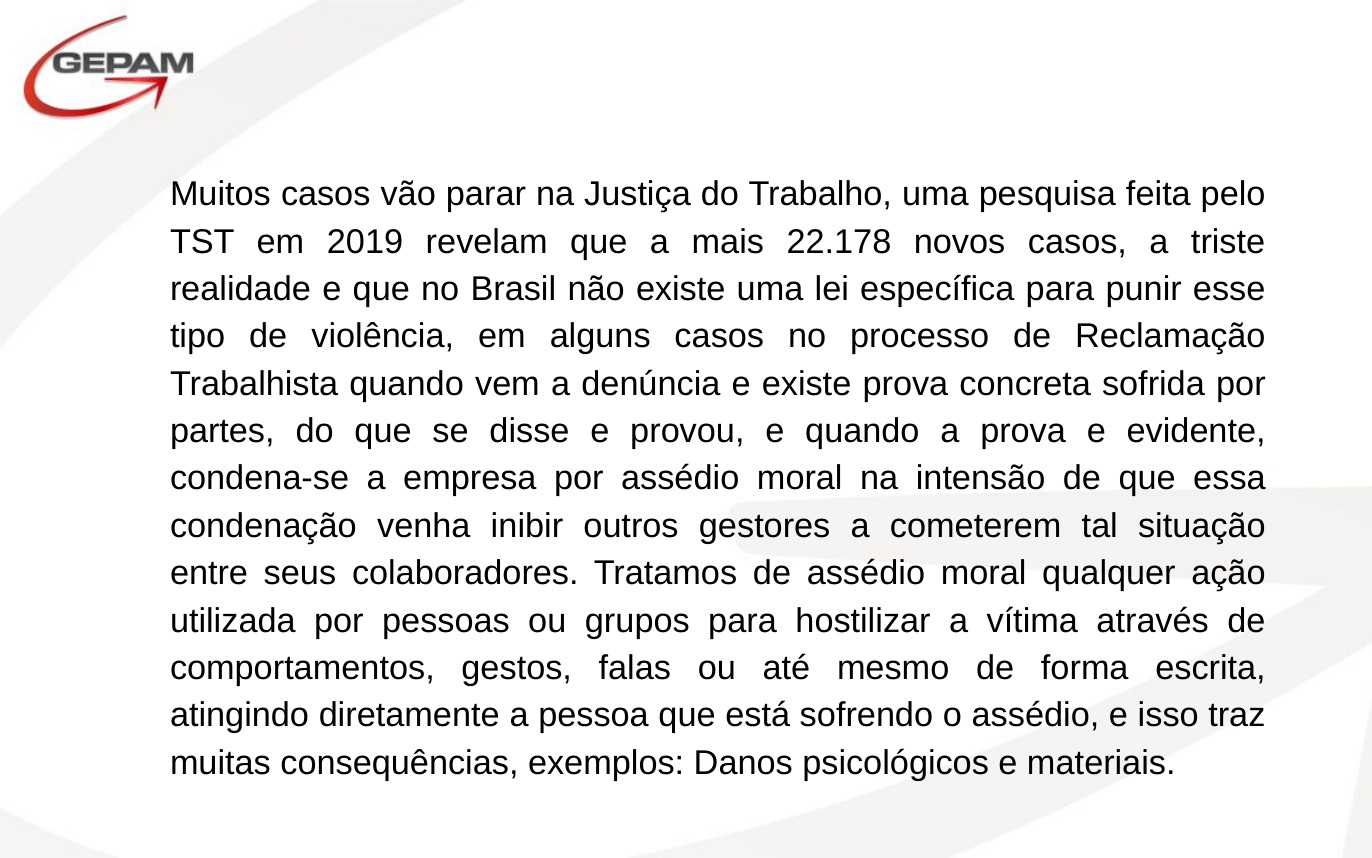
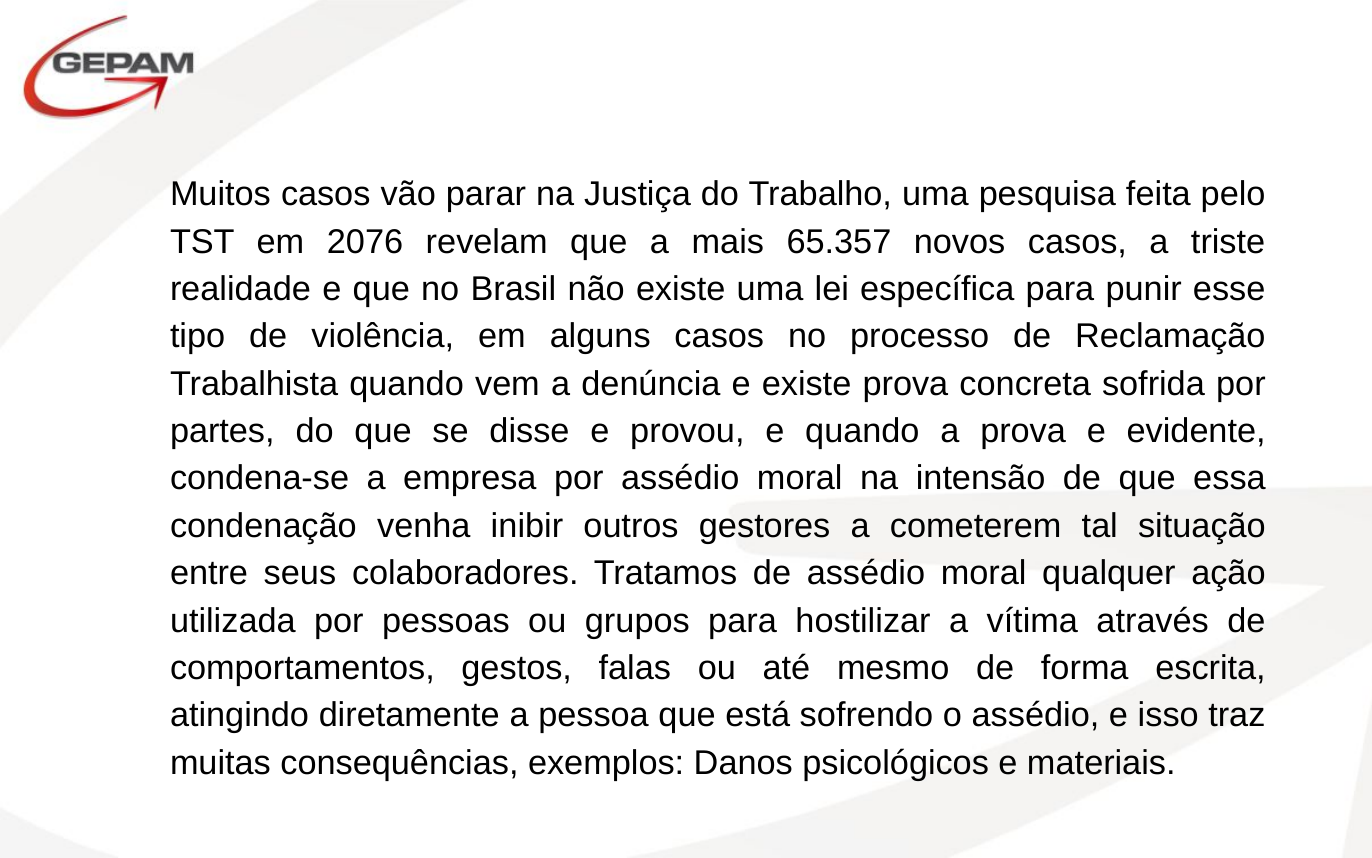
2019: 2019 -> 2076
22.178: 22.178 -> 65.357
